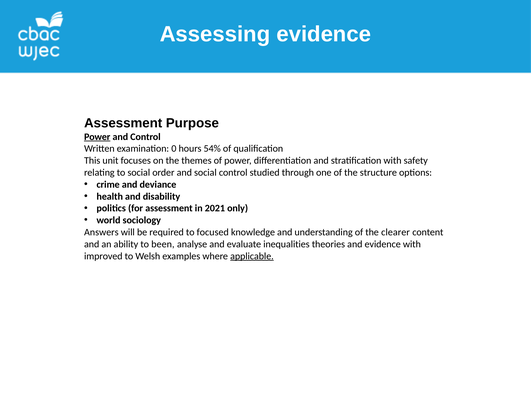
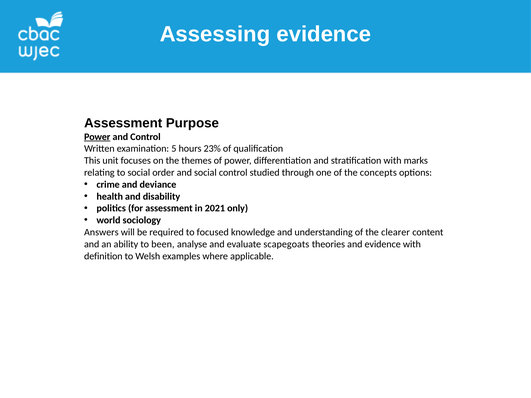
0: 0 -> 5
54%: 54% -> 23%
safety: safety -> marks
structure: structure -> concepts
inequalities: inequalities -> scapegoats
improved: improved -> definition
applicable underline: present -> none
